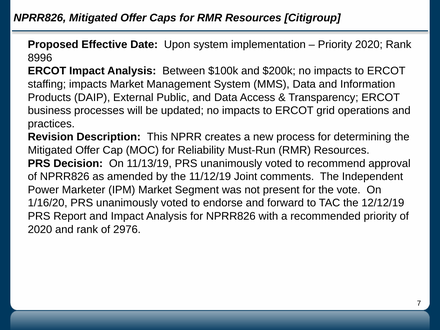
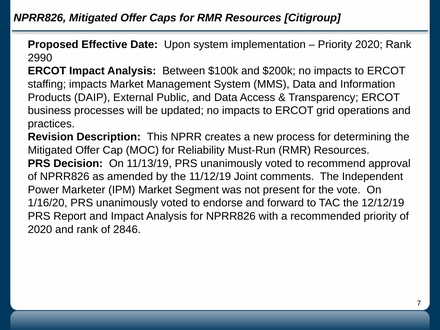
8996: 8996 -> 2990
2976: 2976 -> 2846
